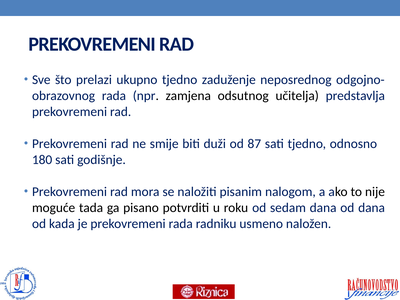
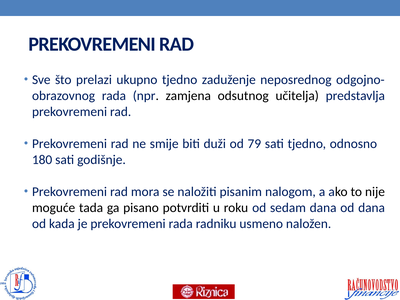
87: 87 -> 79
